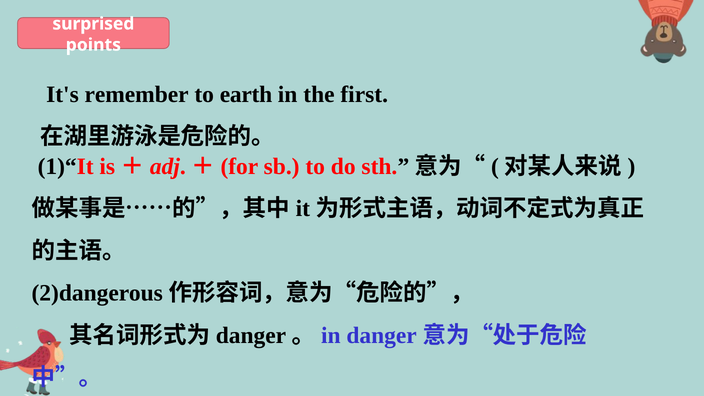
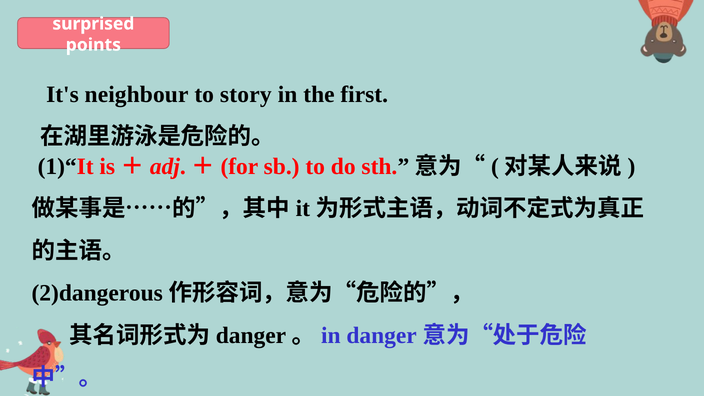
remember: remember -> neighbour
earth: earth -> story
